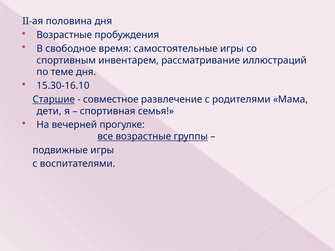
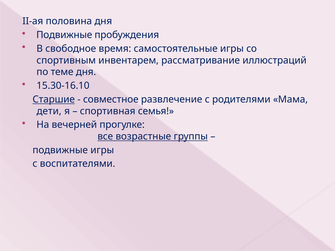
Возрастные at (64, 35): Возрастные -> Подвижные
